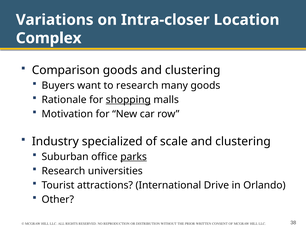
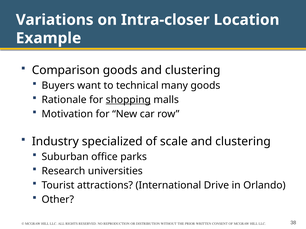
Complex: Complex -> Example
to research: research -> technical
parks underline: present -> none
